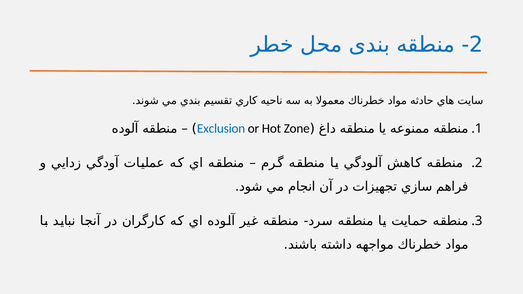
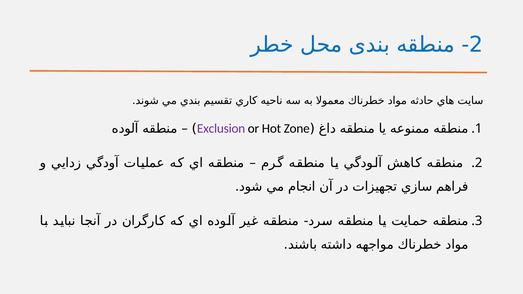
Exclusion colour: blue -> purple
